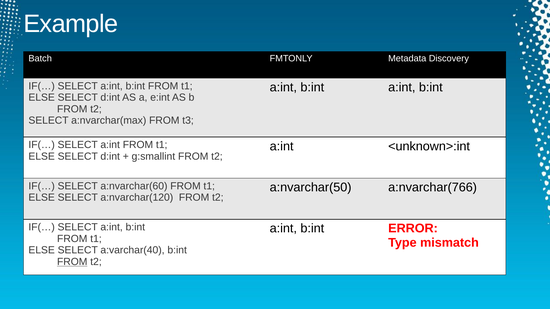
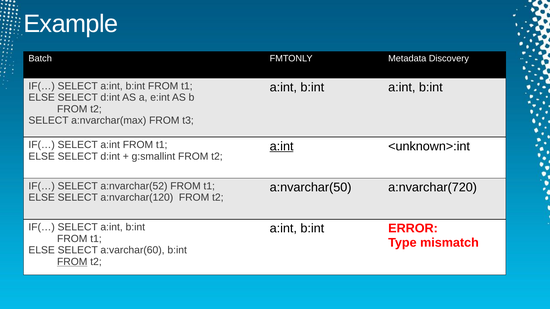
a:int at (282, 146) underline: none -> present
a:nvarchar(60: a:nvarchar(60 -> a:nvarchar(52
a:nvarchar(766: a:nvarchar(766 -> a:nvarchar(720
a:varchar(40: a:varchar(40 -> a:varchar(60
